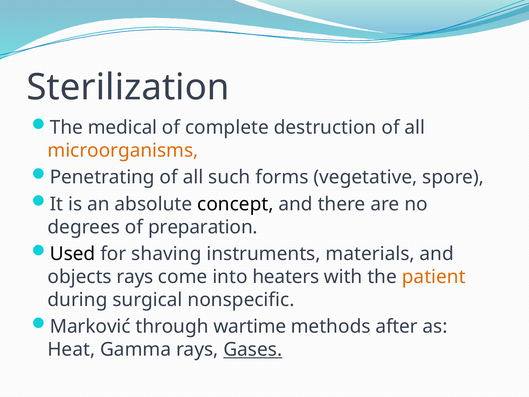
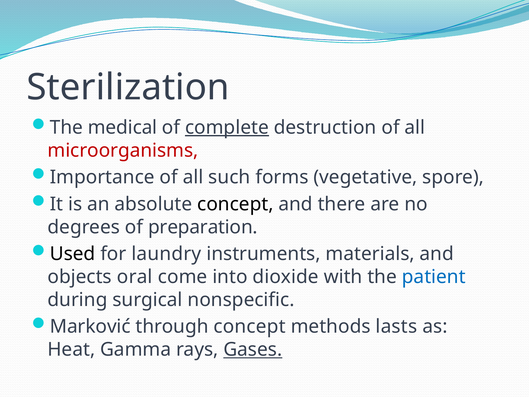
complete underline: none -> present
microorganisms colour: orange -> red
Penetrating: Penetrating -> Importance
shaving: shaving -> laundry
objects rays: rays -> oral
heaters: heaters -> dioxide
patient colour: orange -> blue
through wartime: wartime -> concept
after: after -> lasts
